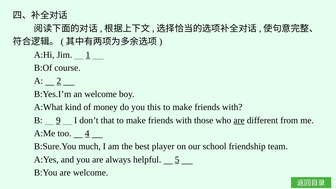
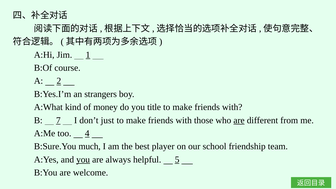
an welcome: welcome -> strangers
this: this -> title
9: 9 -> 7
that: that -> just
you at (83, 160) underline: none -> present
